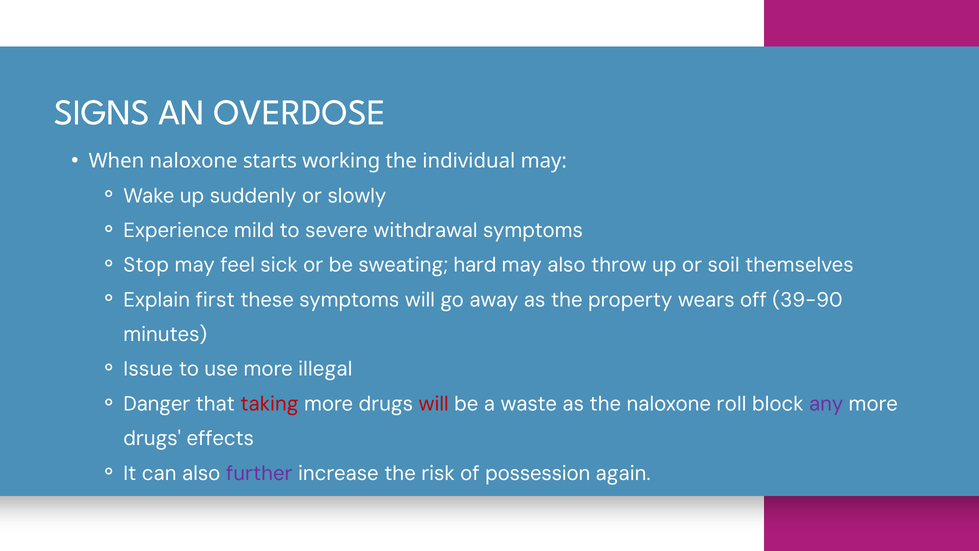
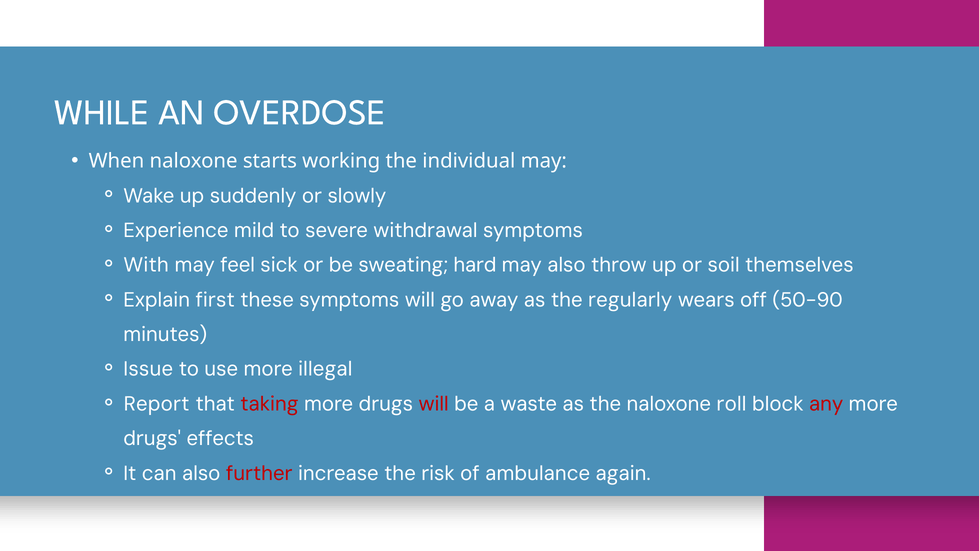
SIGNS: SIGNS -> WHILE
Stop: Stop -> With
property: property -> regularly
39-90: 39-90 -> 50-90
Danger: Danger -> Report
any colour: purple -> red
further colour: purple -> red
possession: possession -> ambulance
